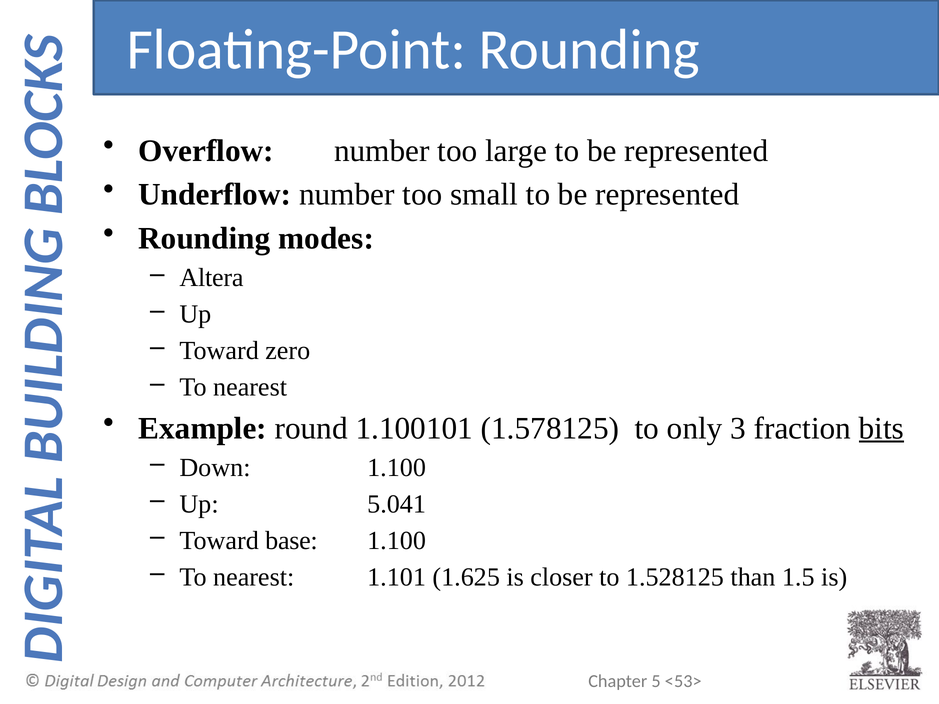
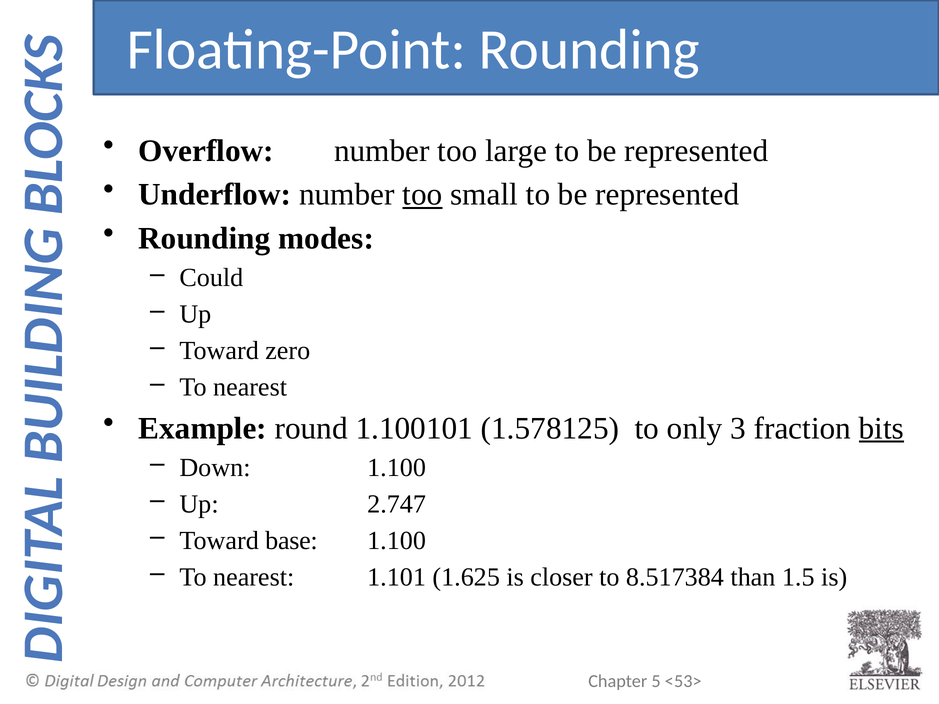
too at (422, 195) underline: none -> present
Altera: Altera -> Could
5.041: 5.041 -> 2.747
1.528125: 1.528125 -> 8.517384
